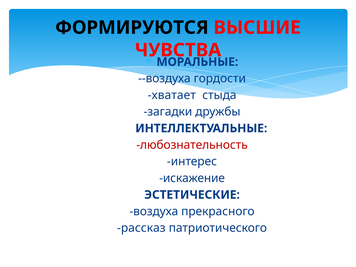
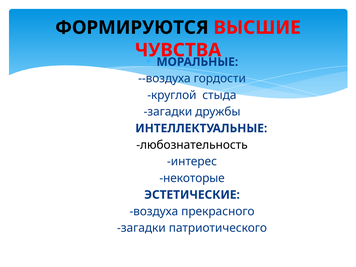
хватает: хватает -> круглой
любознательность colour: red -> black
искажение: искажение -> некоторые
рассказ at (141, 228): рассказ -> загадки
